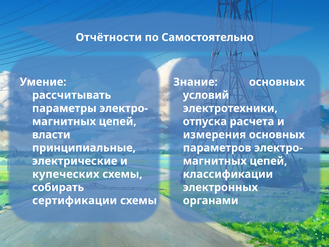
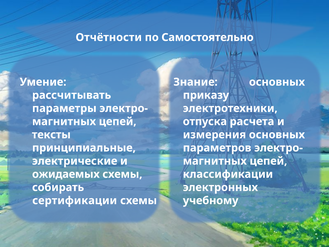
условий: условий -> приказу
власти: власти -> тексты
купеческих: купеческих -> ожидаемых
органами: органами -> учебному
